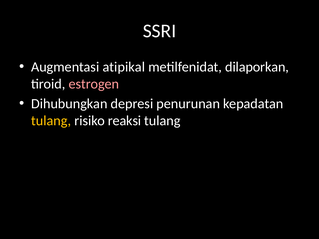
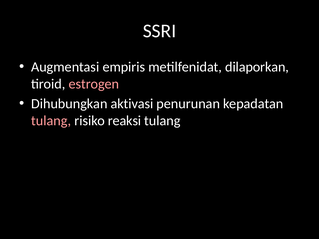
atipikal: atipikal -> empiris
depresi: depresi -> aktivasi
tulang at (51, 121) colour: yellow -> pink
